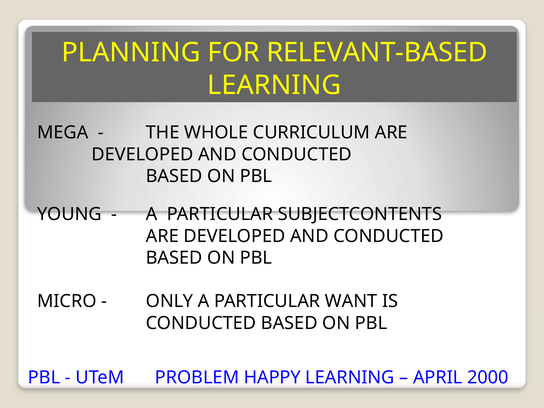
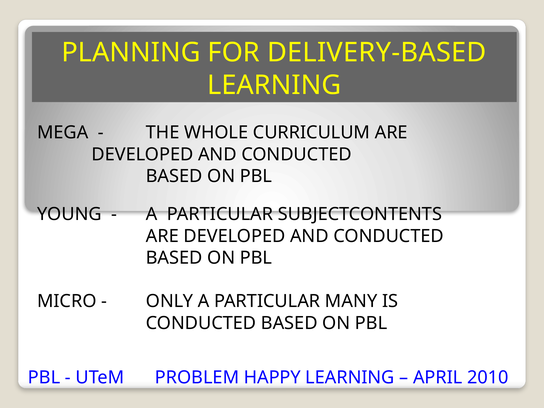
RELEVANT-BASED: RELEVANT-BASED -> DELIVERY-BASED
WANT: WANT -> MANY
2000: 2000 -> 2010
